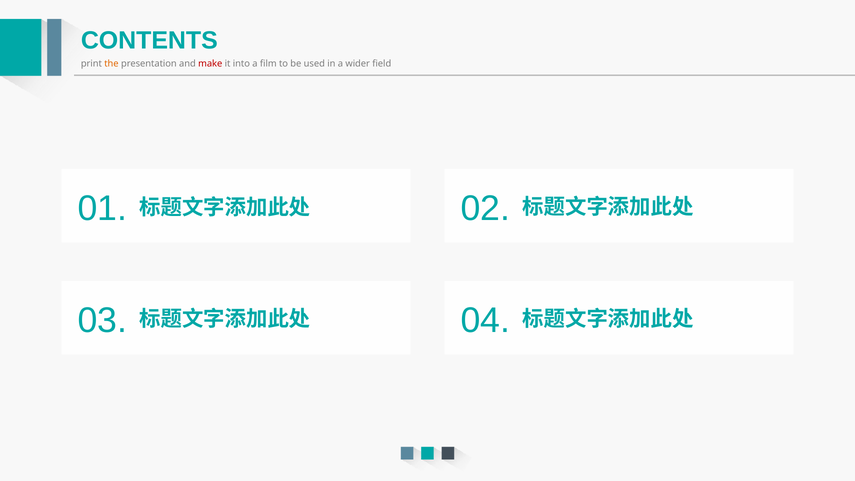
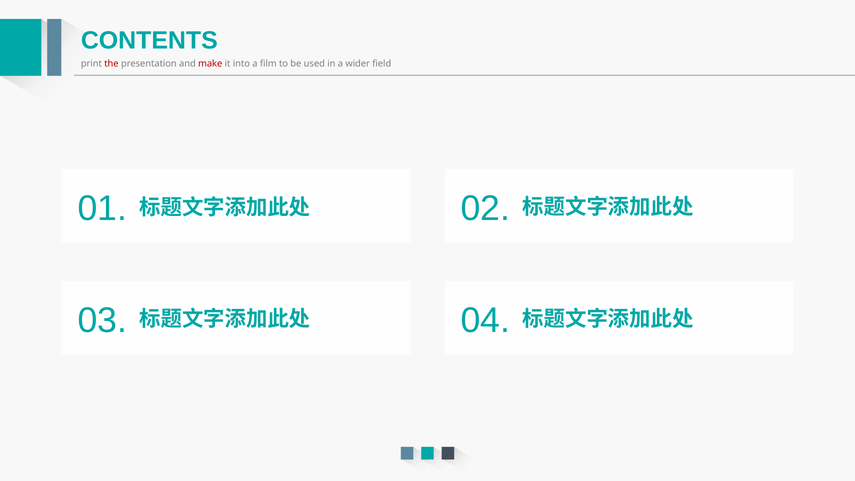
the colour: orange -> red
